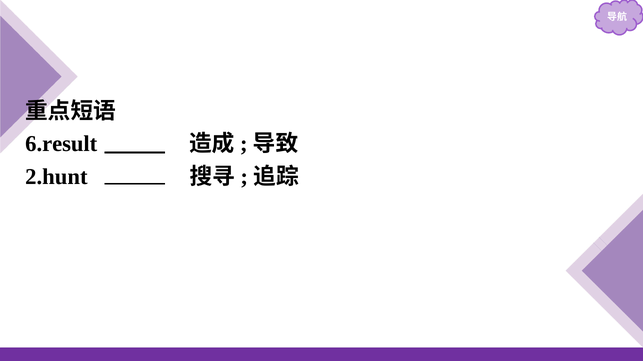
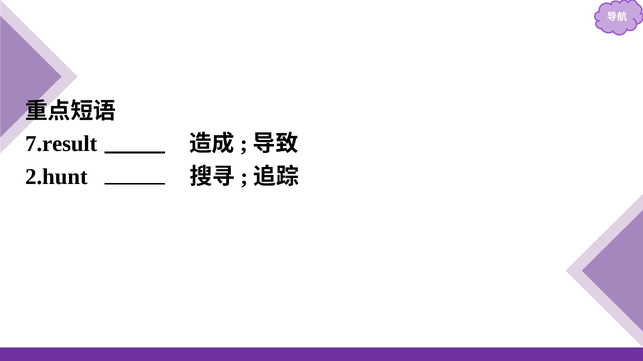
6.result: 6.result -> 7.result
